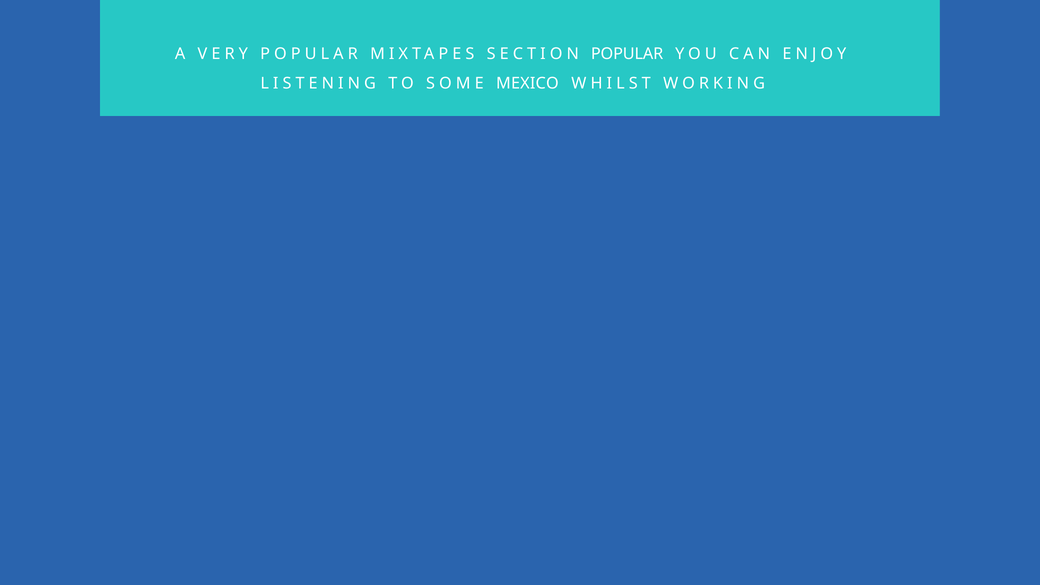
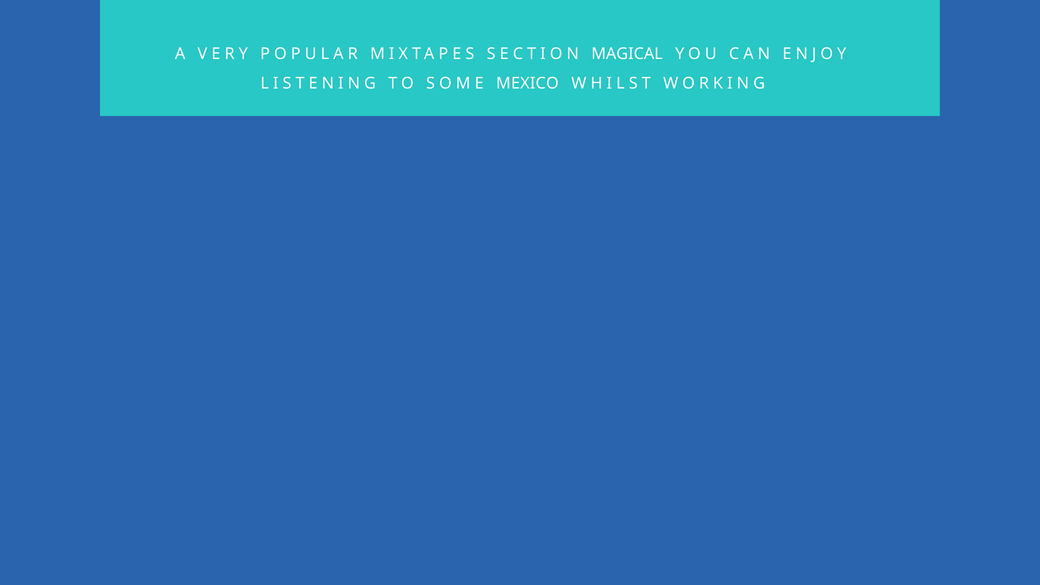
POPULAR: POPULAR -> MAGICAL
